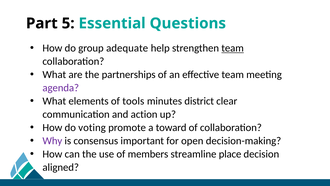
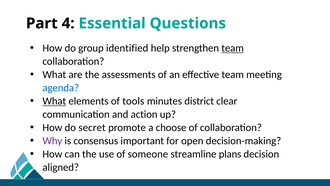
5: 5 -> 4
adequate: adequate -> identified
partnerships: partnerships -> assessments
agenda colour: purple -> blue
What at (54, 101) underline: none -> present
voting: voting -> secret
toward: toward -> choose
members: members -> someone
place: place -> plans
